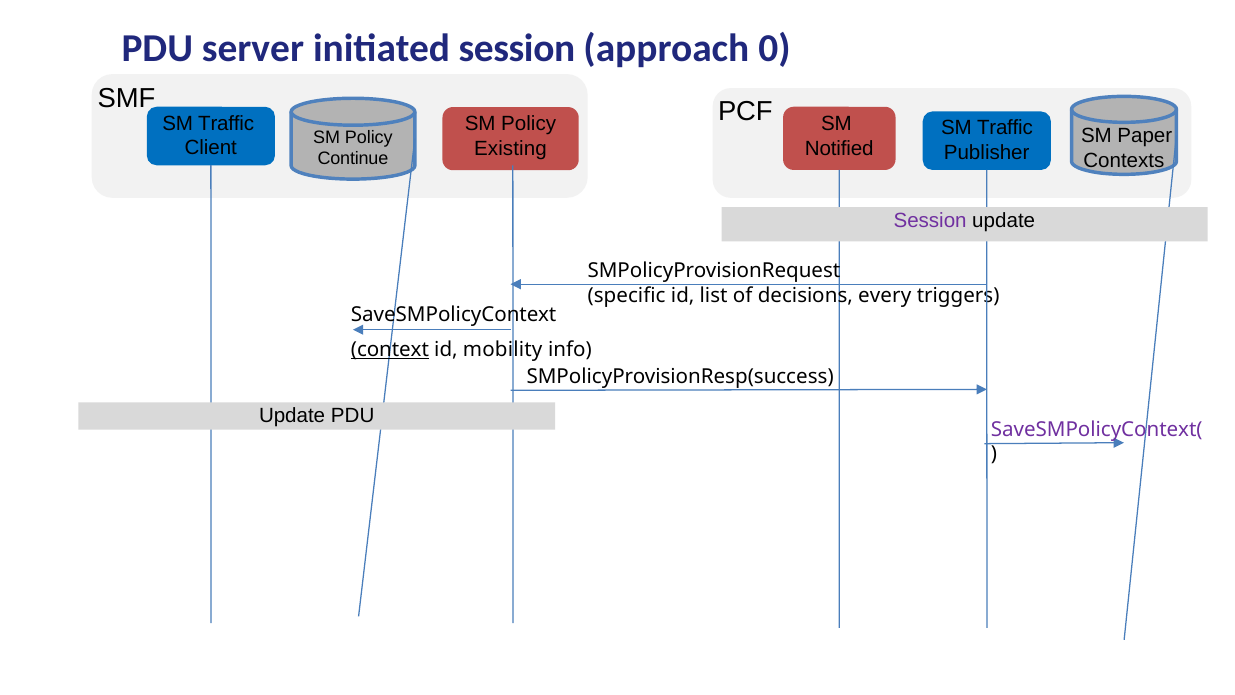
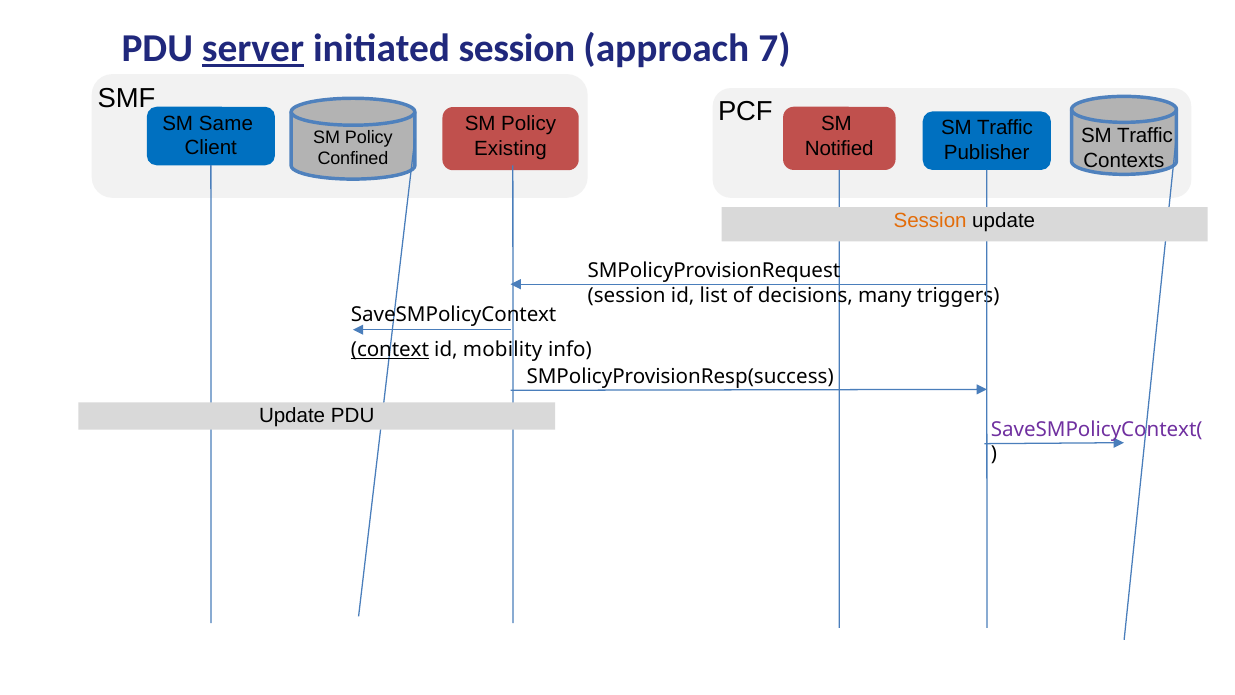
server underline: none -> present
0: 0 -> 7
Traffic at (226, 123): Traffic -> Same
Paper at (1145, 136): Paper -> Traffic
Continue: Continue -> Confined
Session at (930, 221) colour: purple -> orange
specific at (627, 295): specific -> session
every: every -> many
